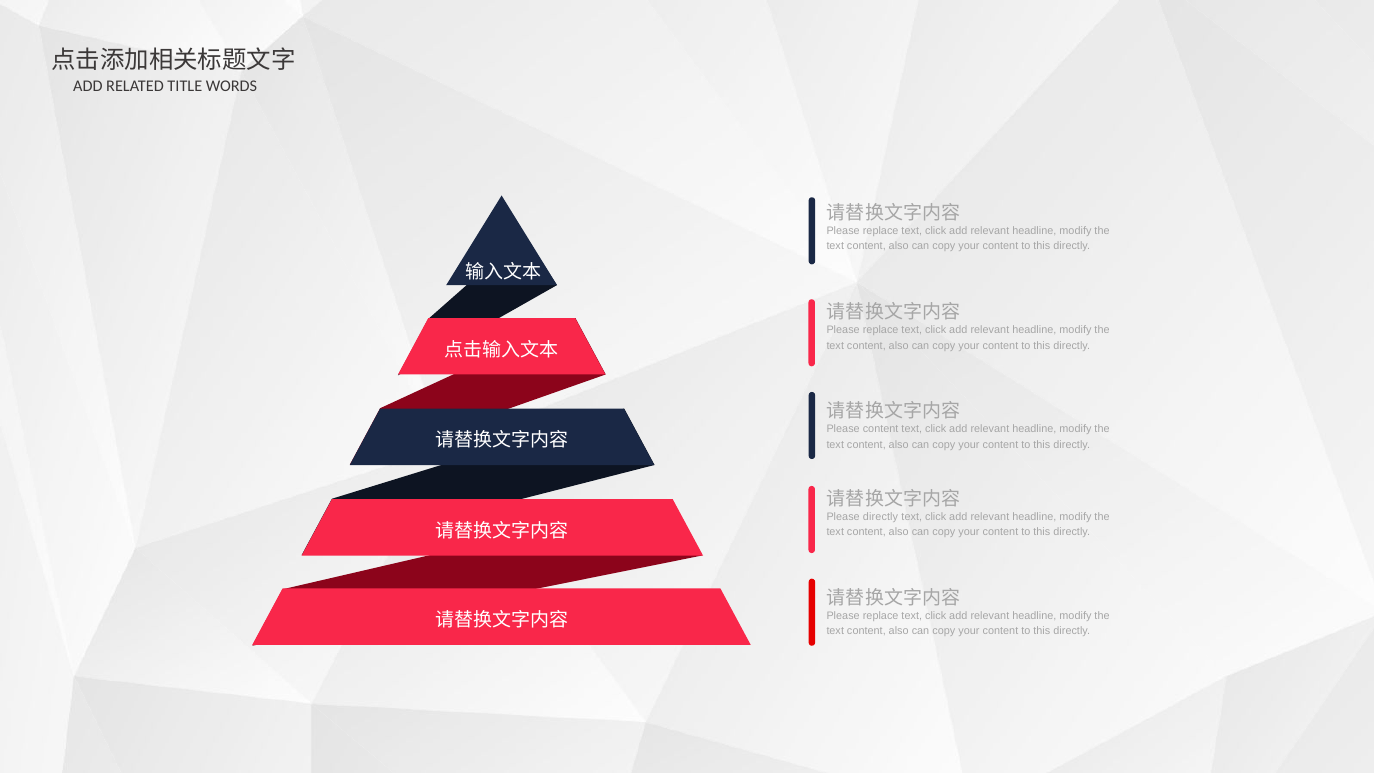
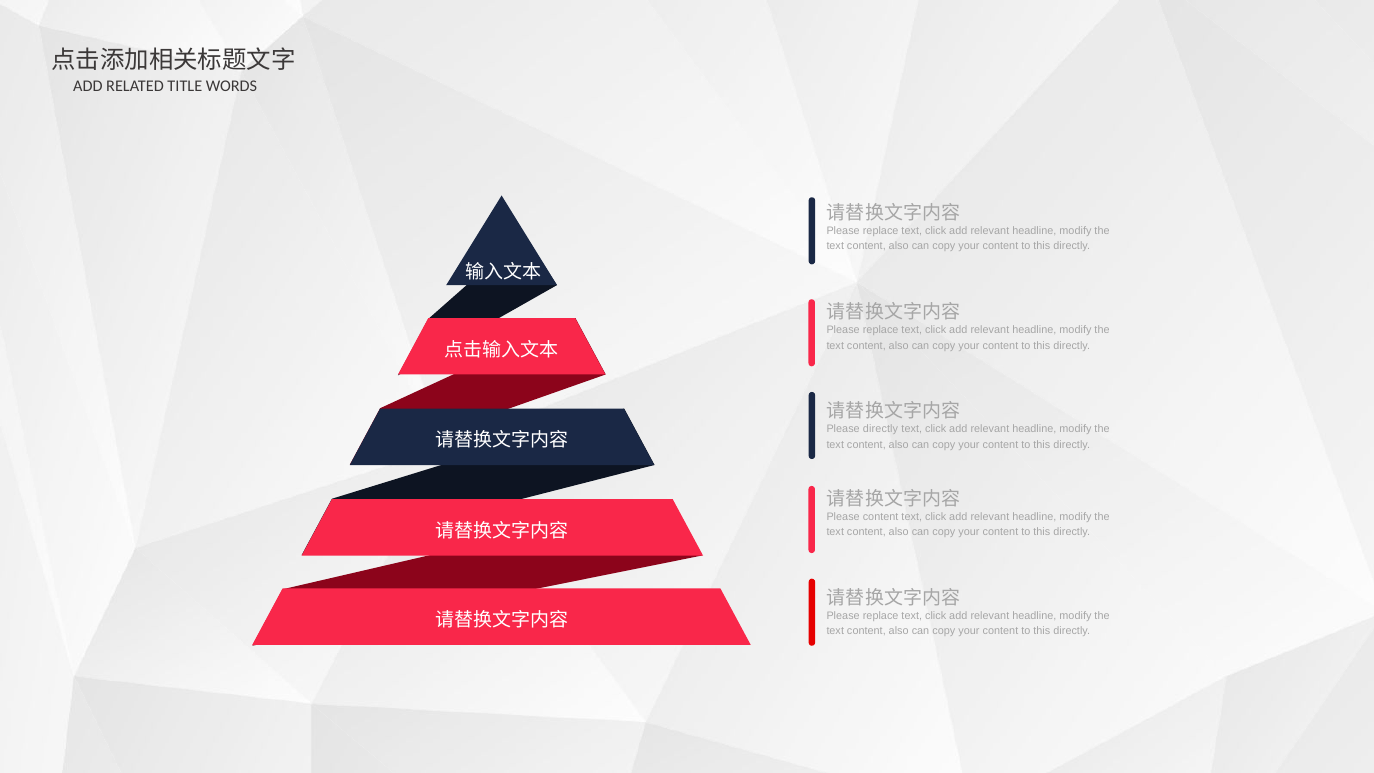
Please content: content -> directly
Please directly: directly -> content
